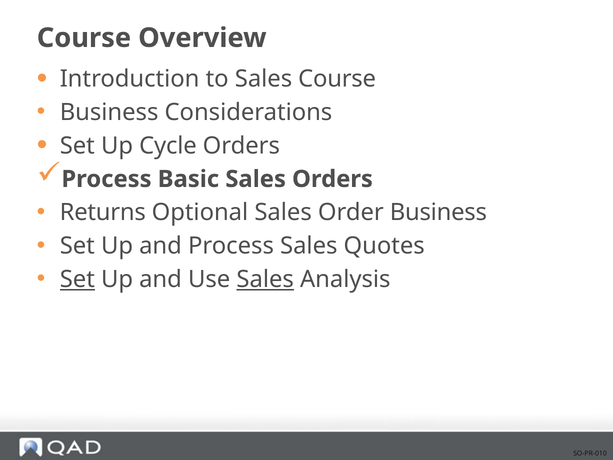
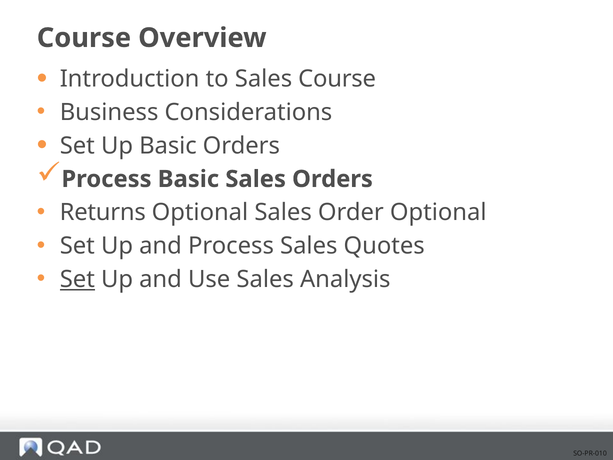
Up Cycle: Cycle -> Basic
Order Business: Business -> Optional
Sales at (265, 279) underline: present -> none
